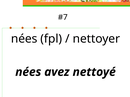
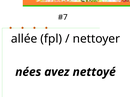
nées at (24, 39): nées -> allée
